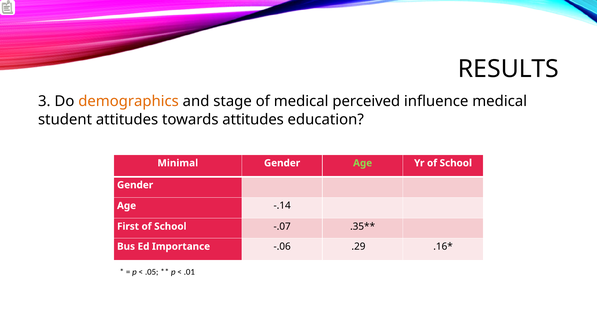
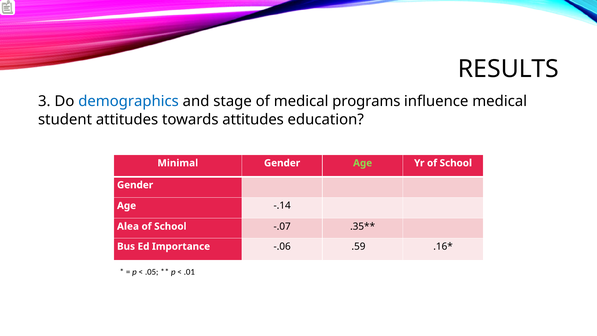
demographics colour: orange -> blue
perceived: perceived -> programs
First: First -> Alea
.29: .29 -> .59
